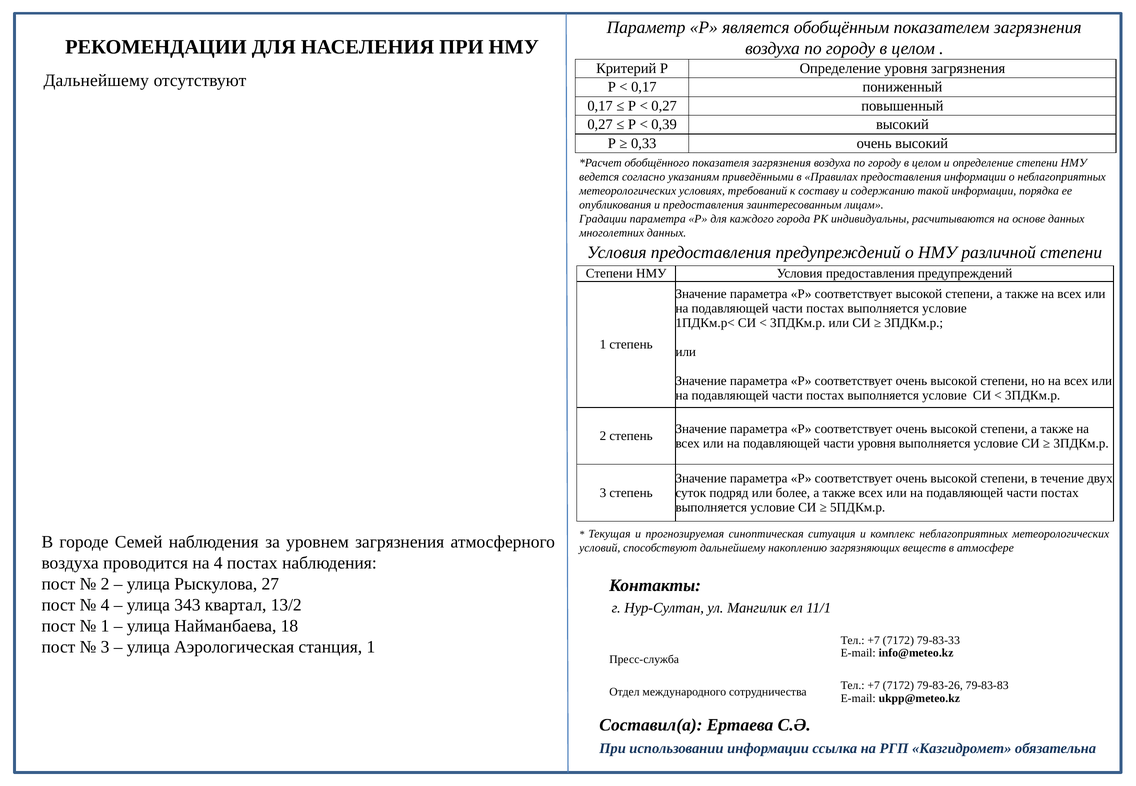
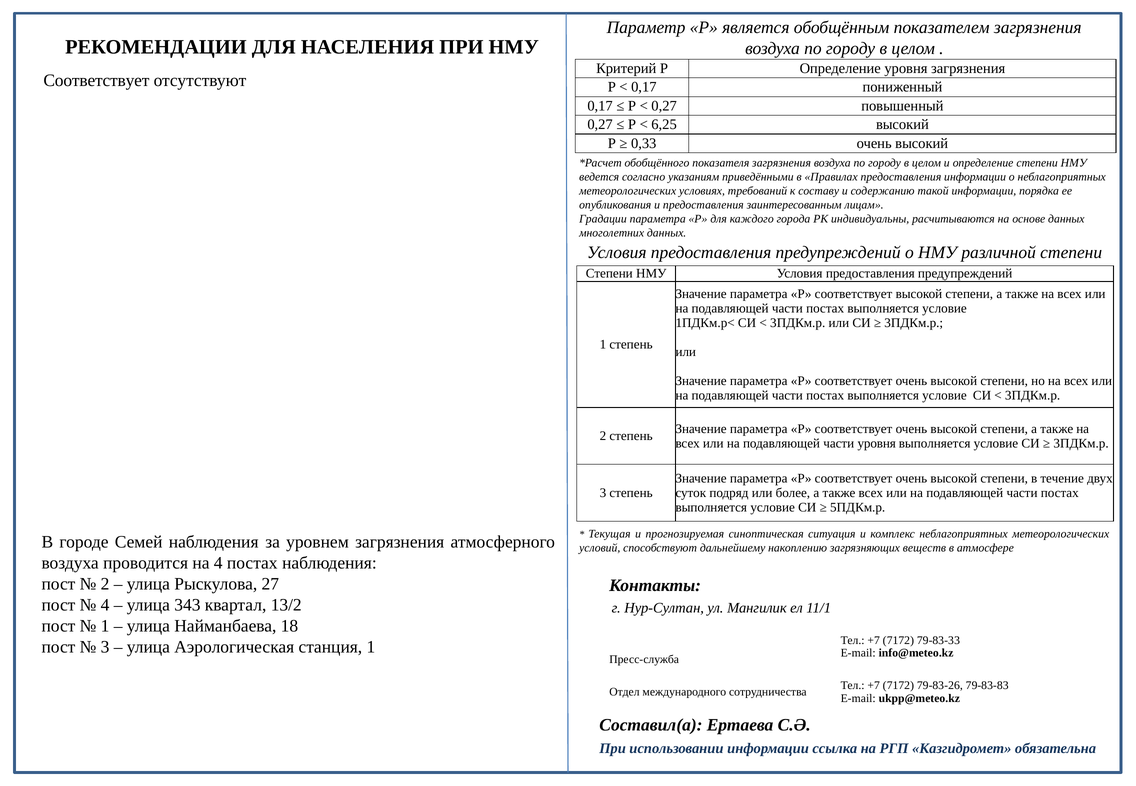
Дальнейшему at (96, 81): Дальнейшему -> Соответствует
0,39: 0,39 -> 6,25
